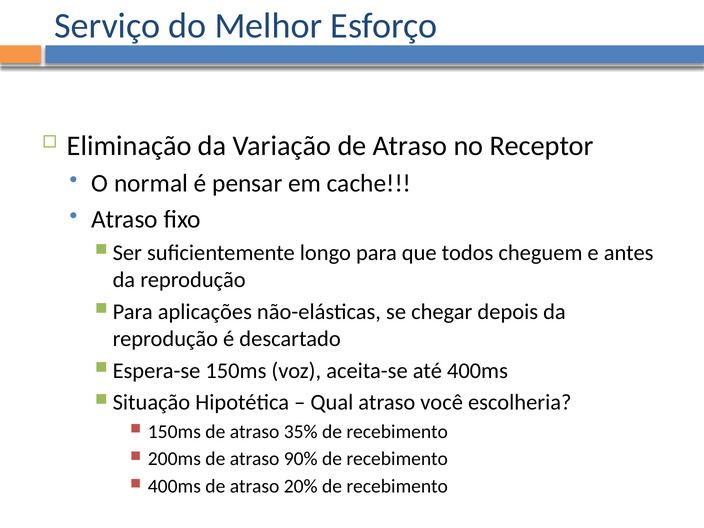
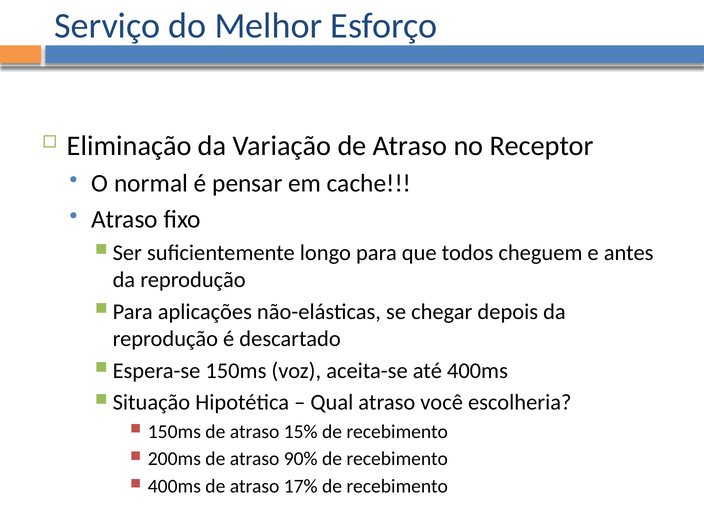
35%: 35% -> 15%
20%: 20% -> 17%
